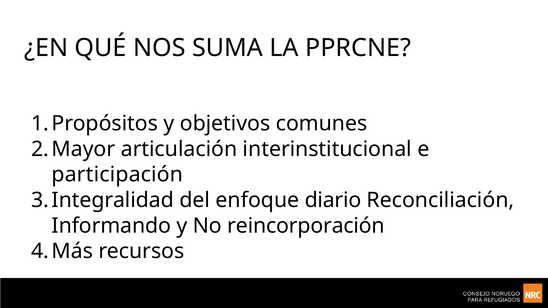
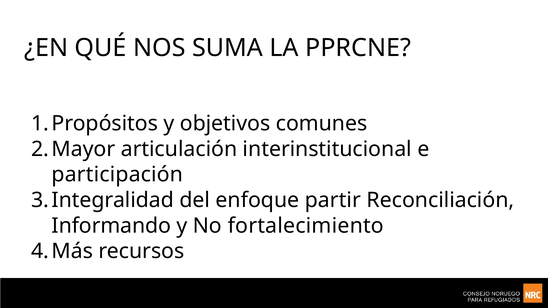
diario: diario -> partir
reincorporación: reincorporación -> fortalecimiento
